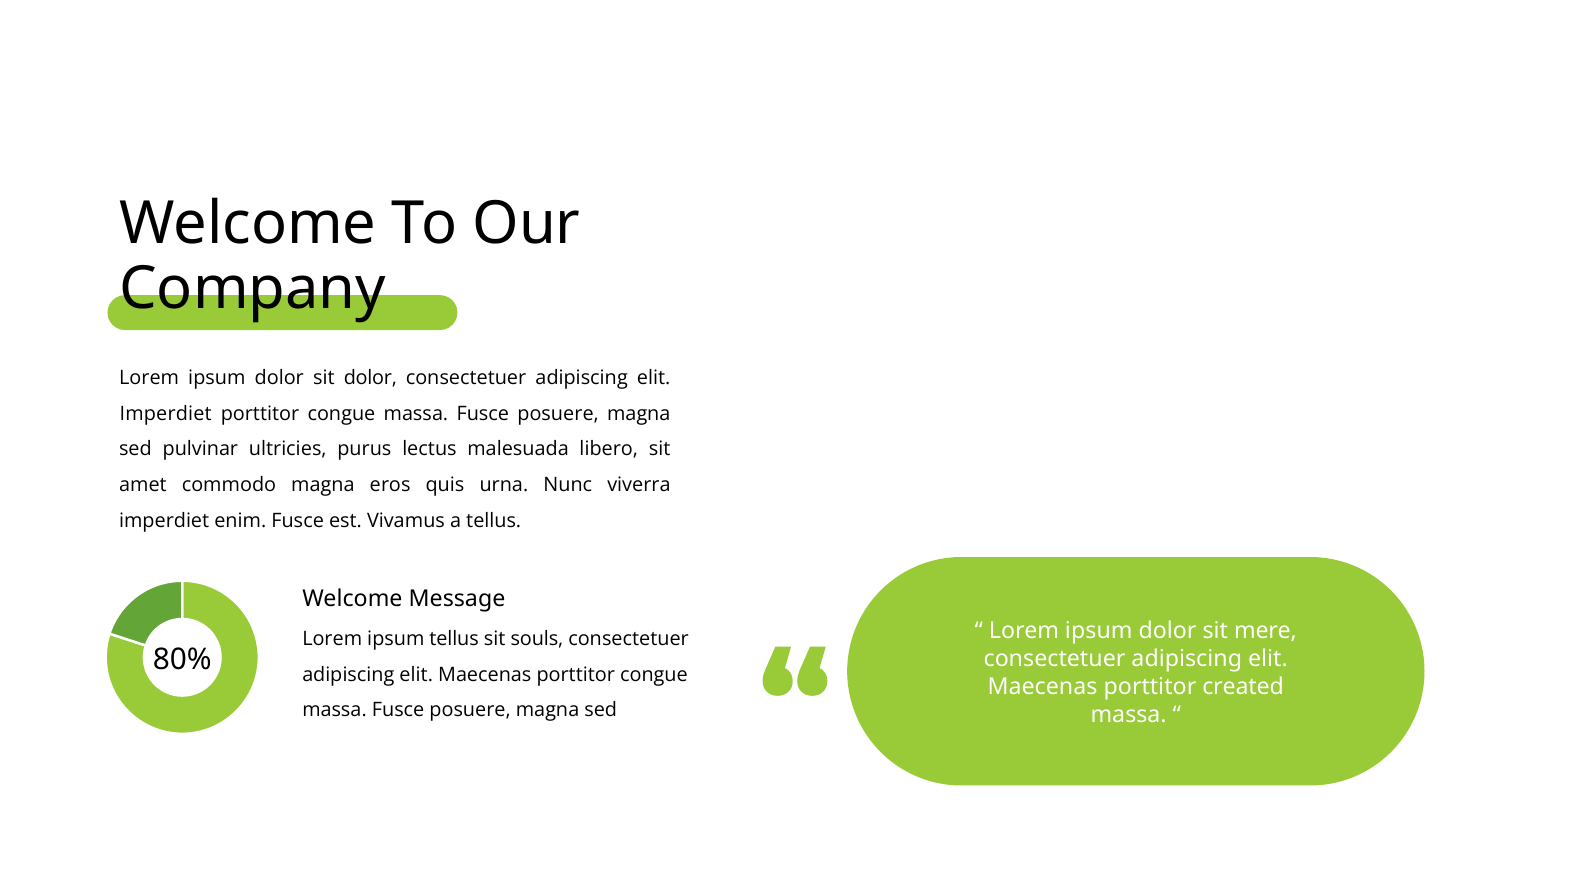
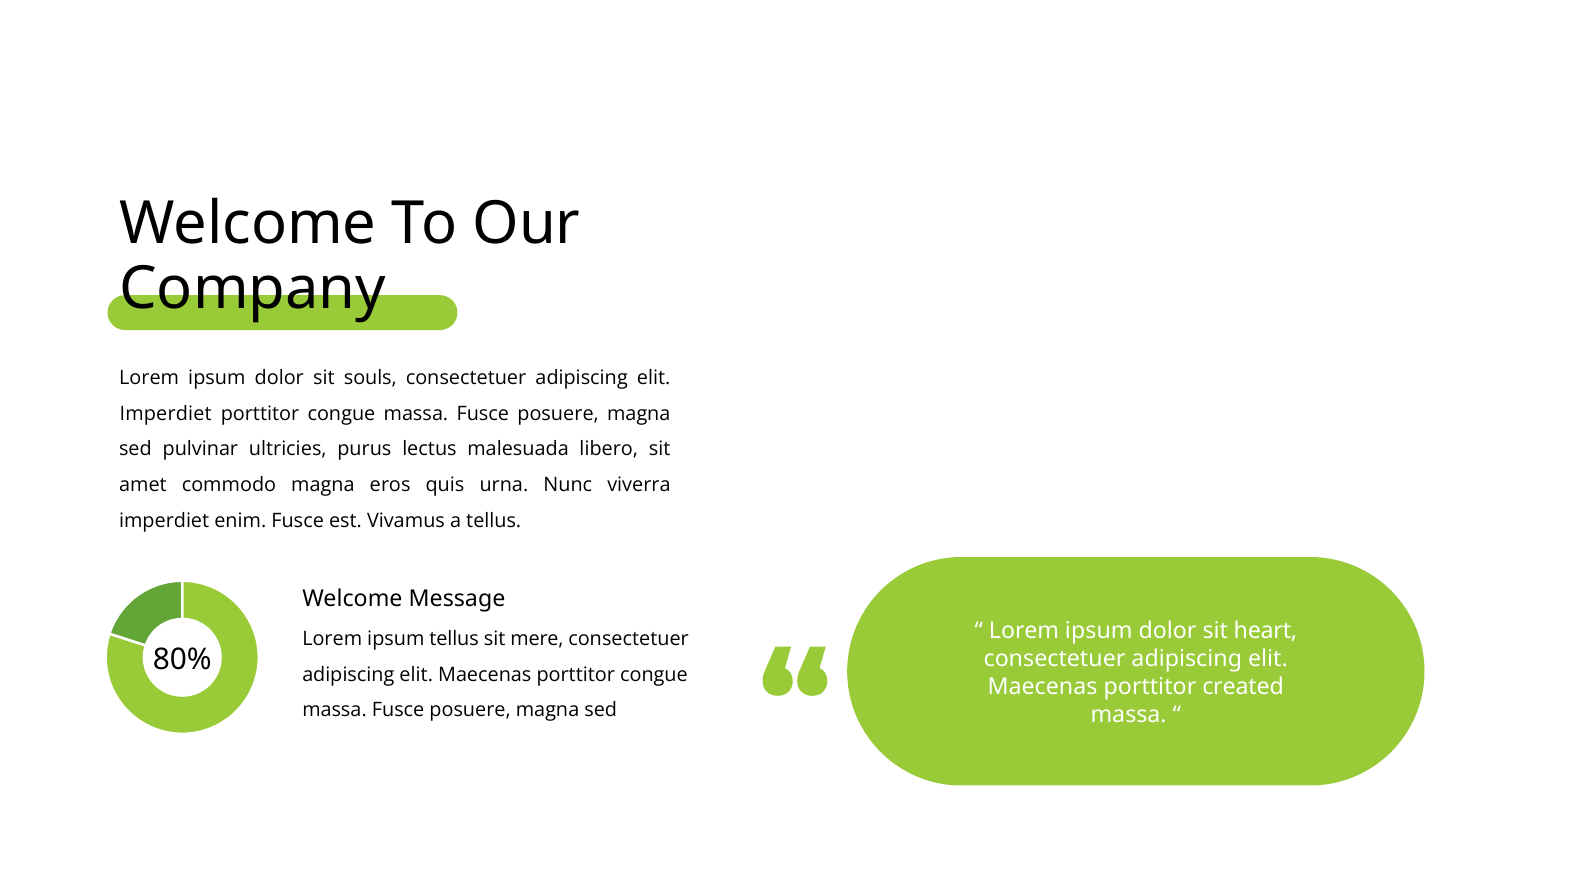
sit dolor: dolor -> souls
mere: mere -> heart
souls: souls -> mere
